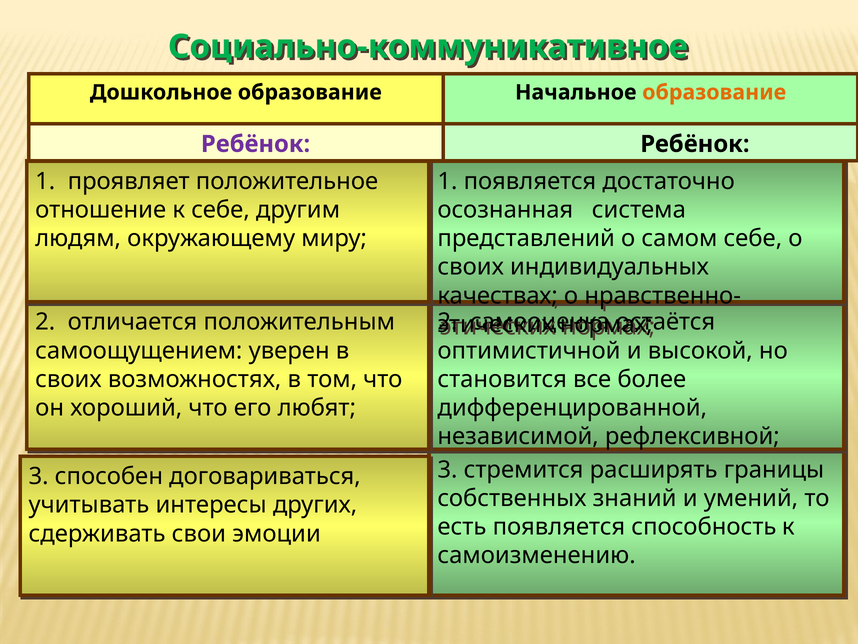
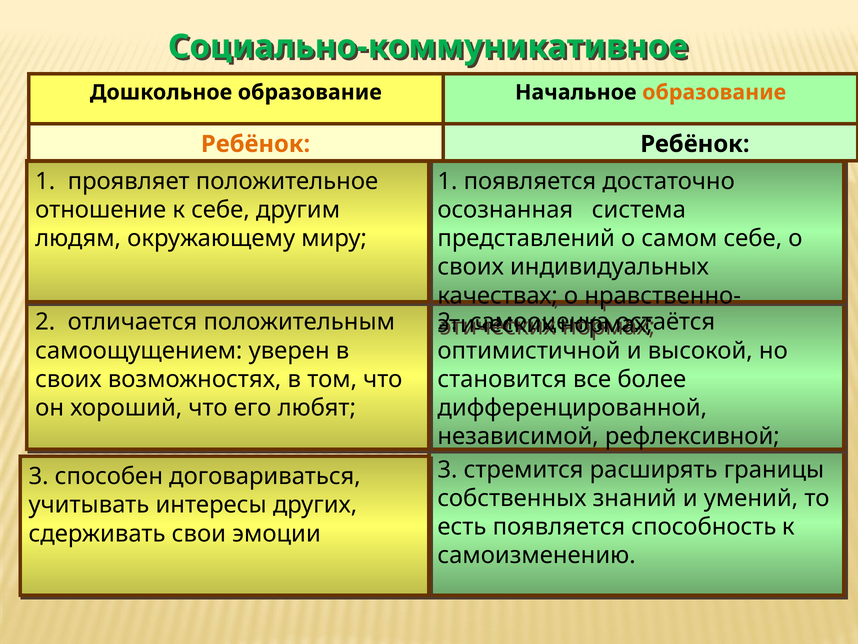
Ребёнок at (256, 144) colour: purple -> orange
